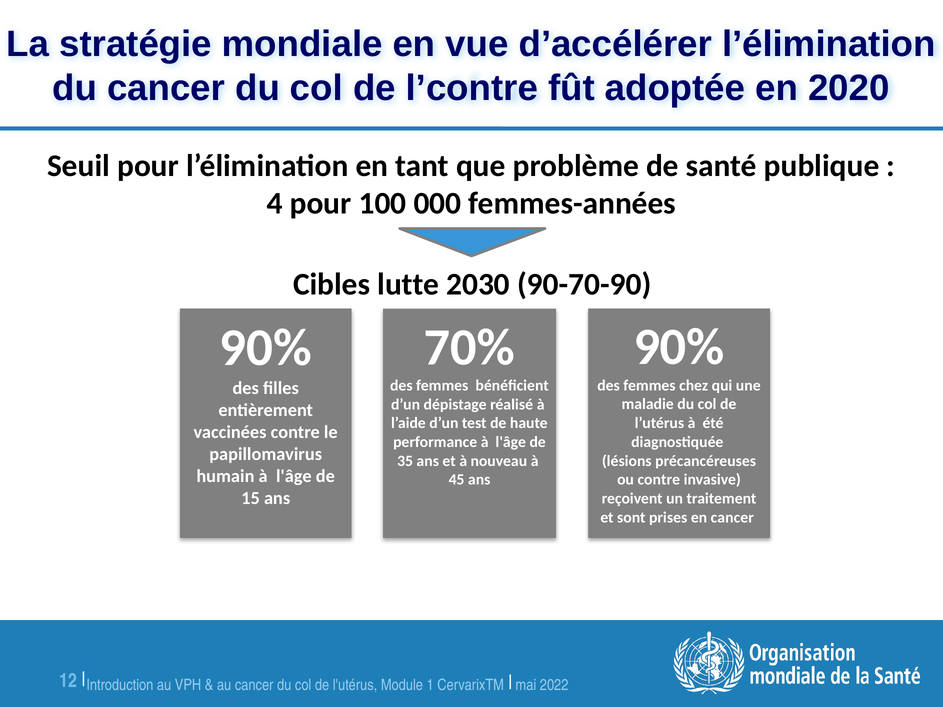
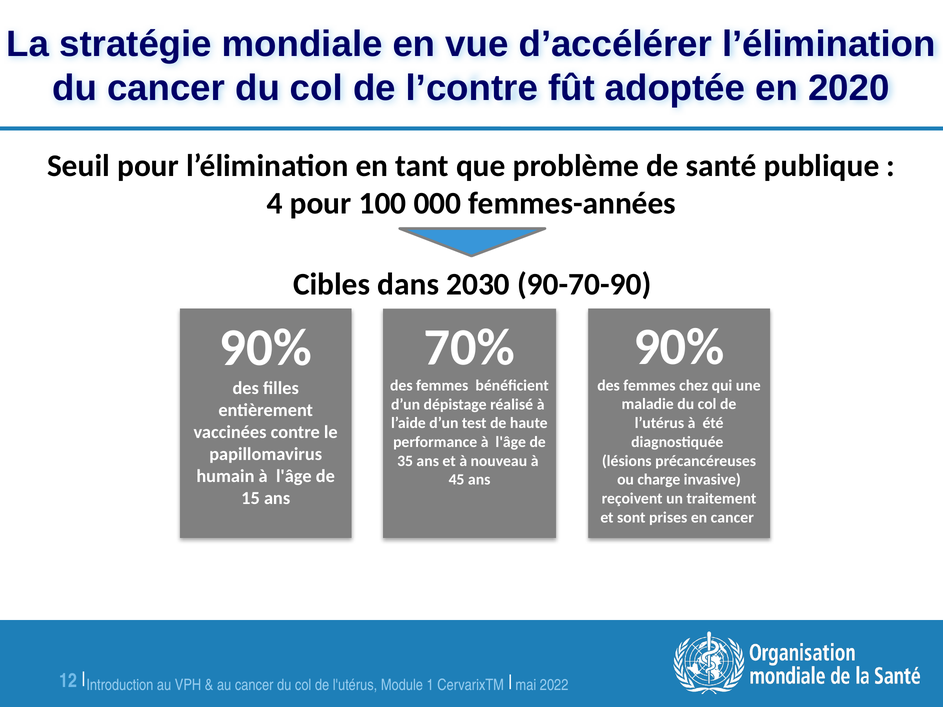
lutte: lutte -> dans
ou contre: contre -> charge
